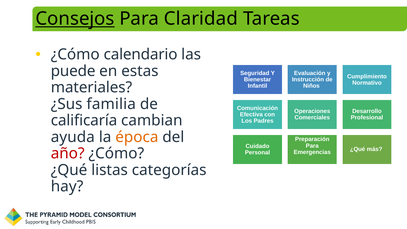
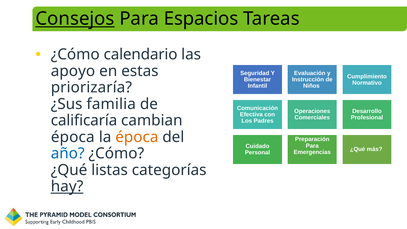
Claridad: Claridad -> Espacios
puede: puede -> apoyo
materiales: materiales -> priorizaría
ayuda at (73, 137): ayuda -> época
año colour: red -> blue
hay underline: none -> present
